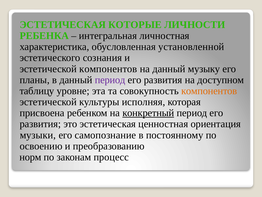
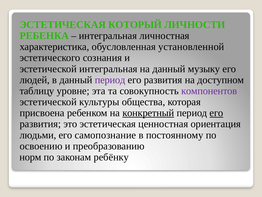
КОТОРЫЕ: КОТОРЫЕ -> КОТОРЫЙ
эстетической компонентов: компонентов -> интегральная
планы: планы -> людей
компонентов at (209, 91) colour: orange -> purple
исполняя: исполняя -> общества
его at (216, 113) underline: none -> present
музыки: музыки -> людьми
процесс: процесс -> ребёнку
